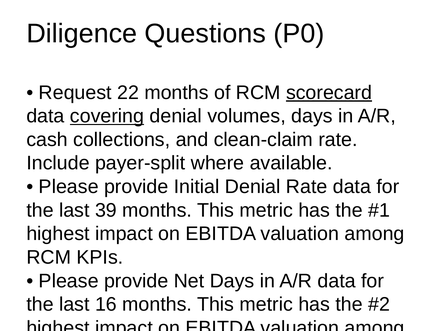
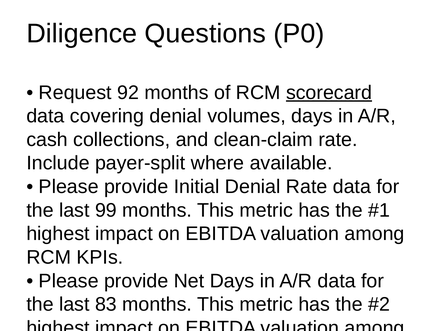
22: 22 -> 92
covering underline: present -> none
39: 39 -> 99
16: 16 -> 83
